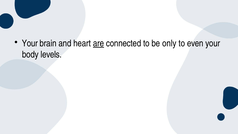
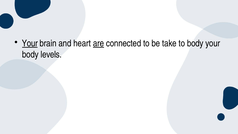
Your at (30, 43) underline: none -> present
only: only -> take
to even: even -> body
